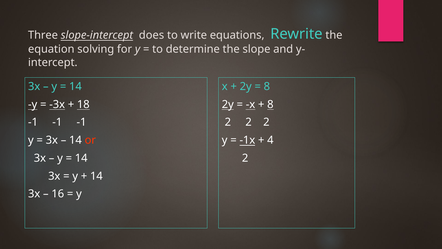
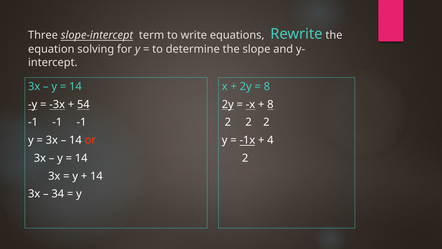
does: does -> term
18: 18 -> 54
16: 16 -> 34
